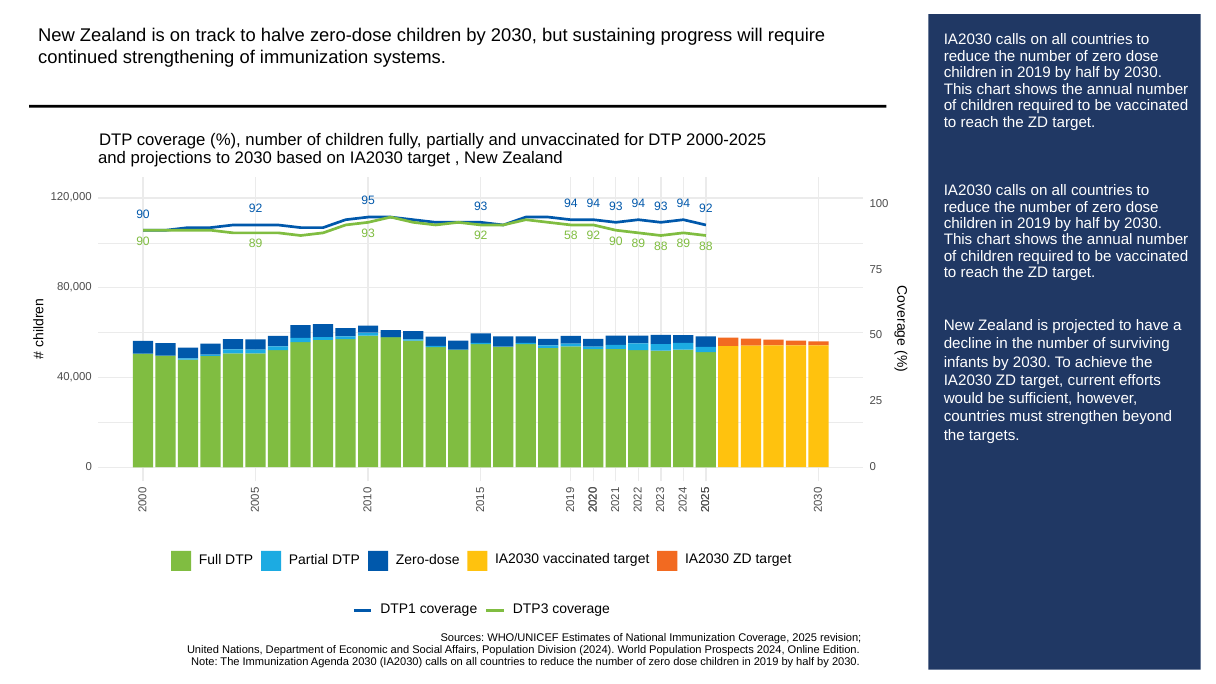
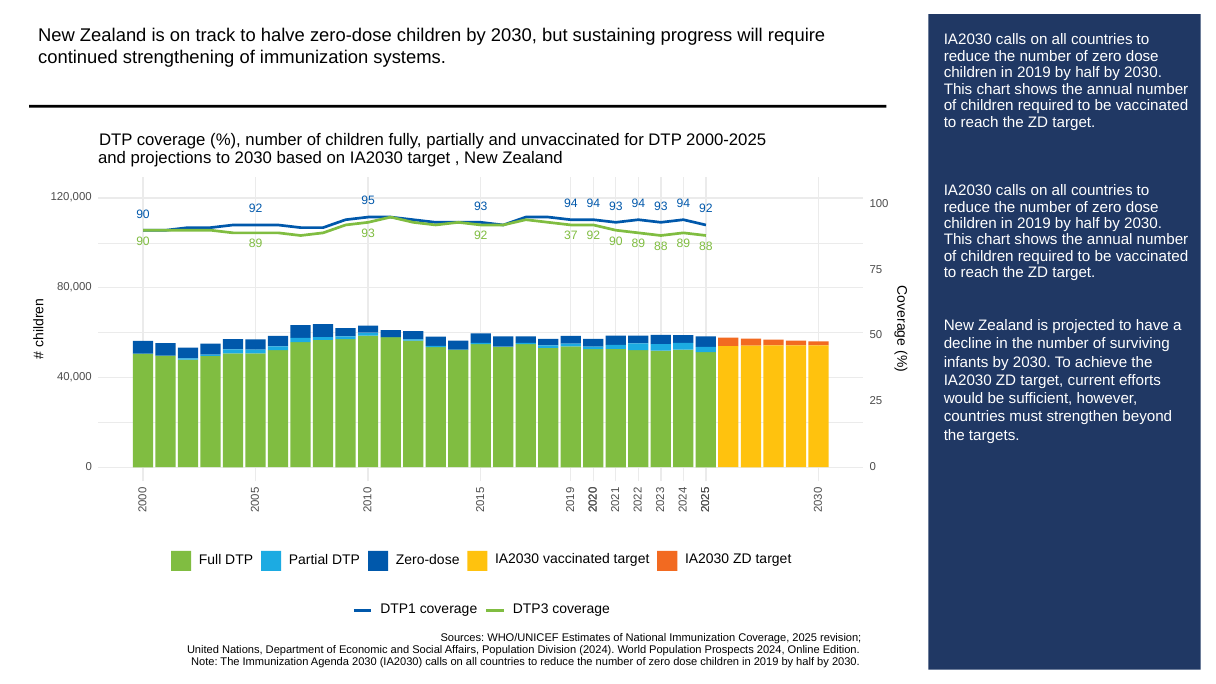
58: 58 -> 37
